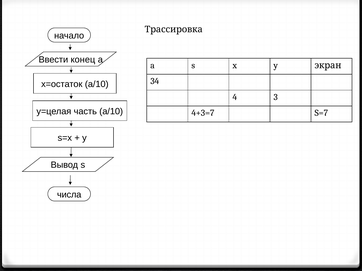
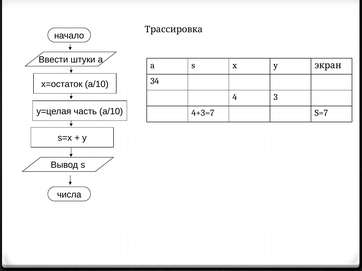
конец: конец -> штуки
